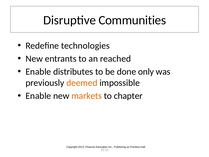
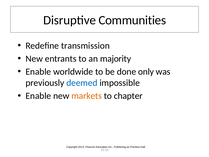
technologies: technologies -> transmission
reached: reached -> majority
distributes: distributes -> worldwide
deemed colour: orange -> blue
